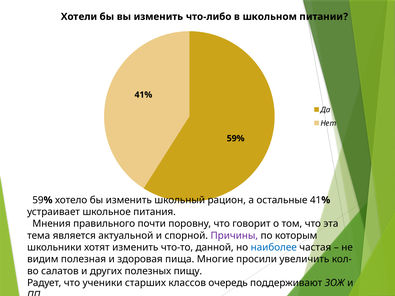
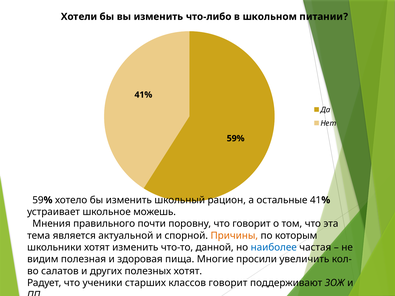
питания: питания -> можешь
Причины colour: purple -> orange
полезных пищу: пищу -> хотят
классов очередь: очередь -> говорит
